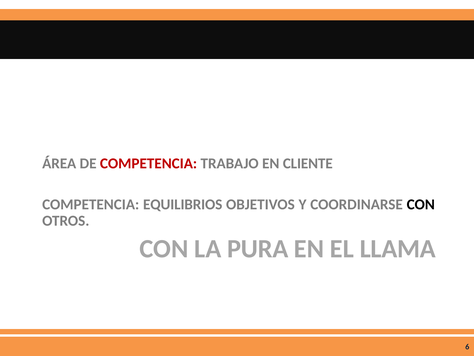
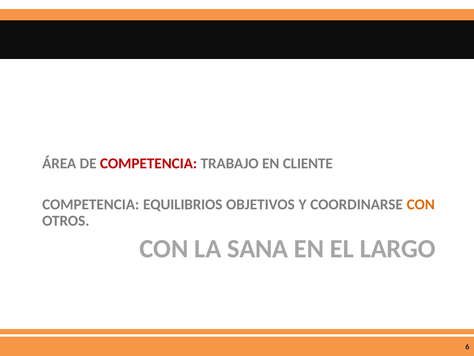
CON at (421, 204) colour: black -> orange
PURA: PURA -> SANA
LLAMA: LLAMA -> LARGO
